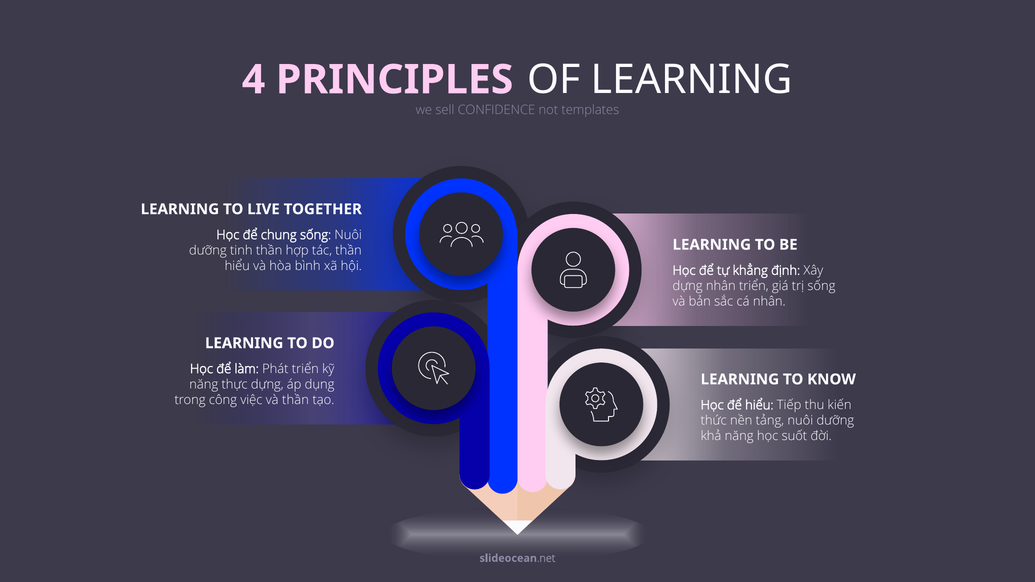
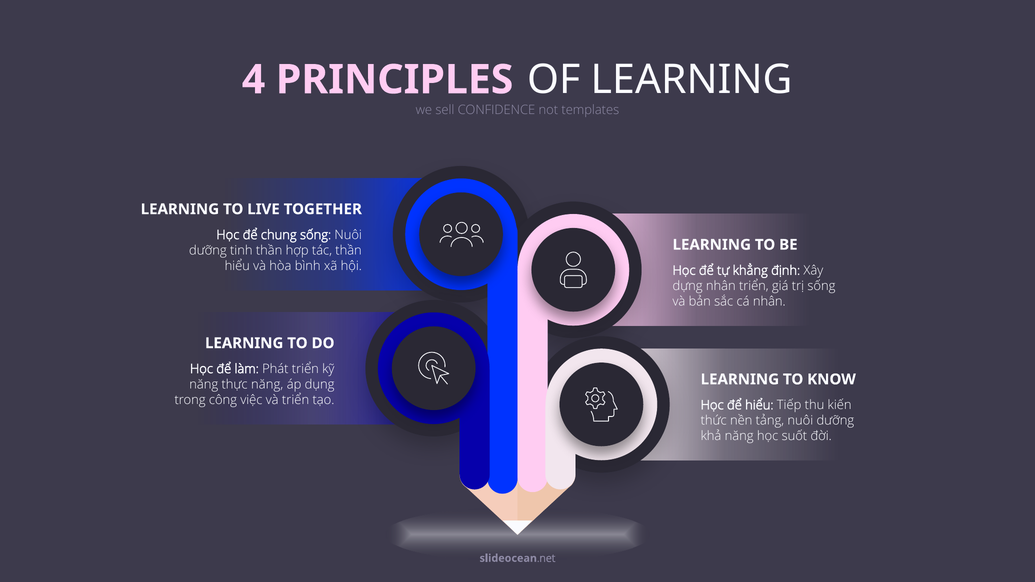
thực dựng: dựng -> năng
và thần: thần -> triển
